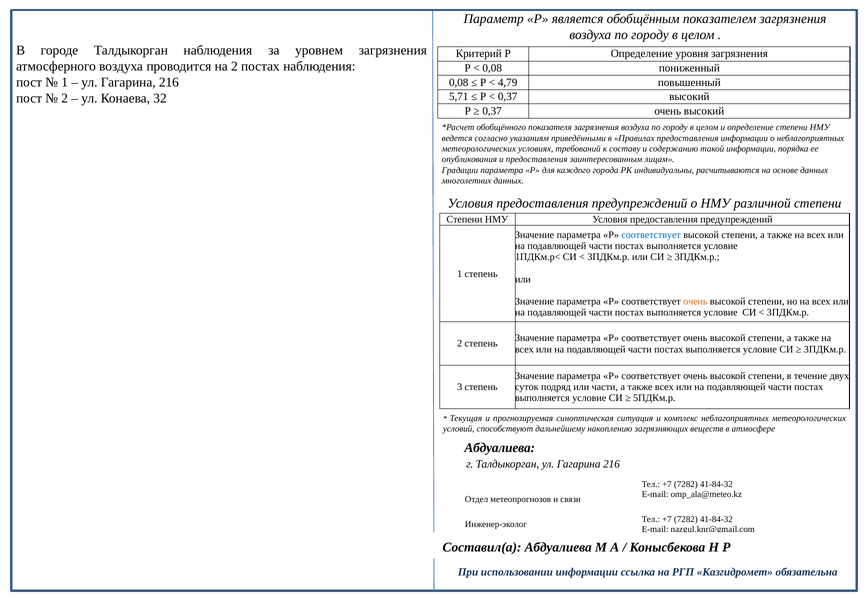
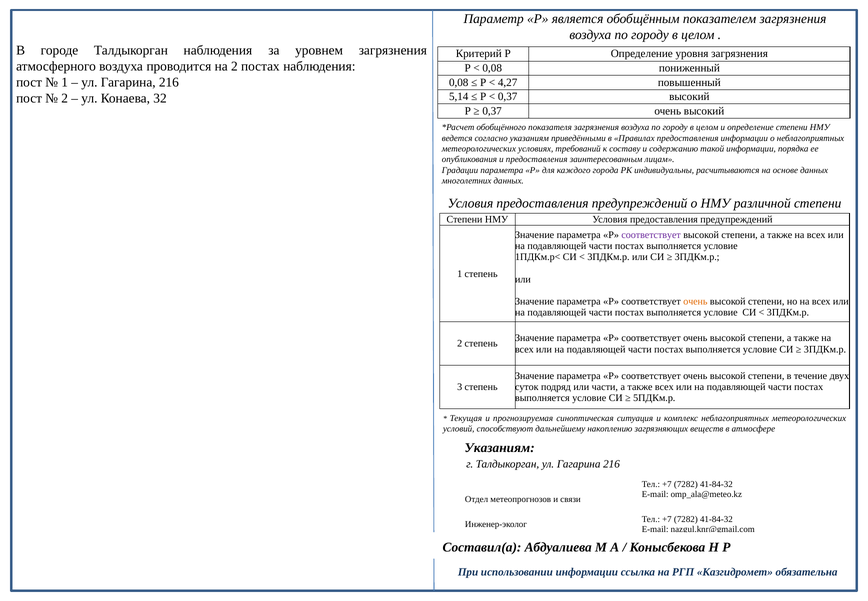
4,79: 4,79 -> 4,27
5,71: 5,71 -> 5,14
соответствует at (651, 235) colour: blue -> purple
Абдуалиева at (500, 448): Абдуалиева -> Указаниям
